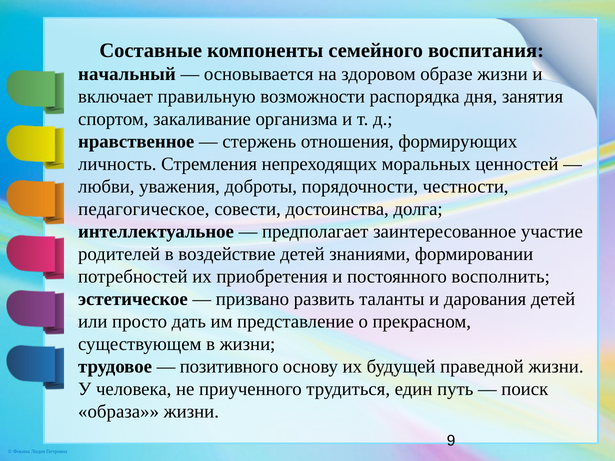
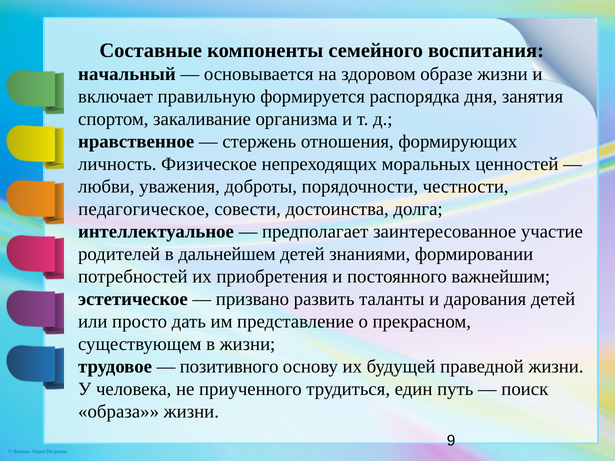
возможности: возможности -> формируется
Стремления: Стремления -> Физическое
воздействие: воздействие -> дальнейшем
восполнить: восполнить -> важнейшим
